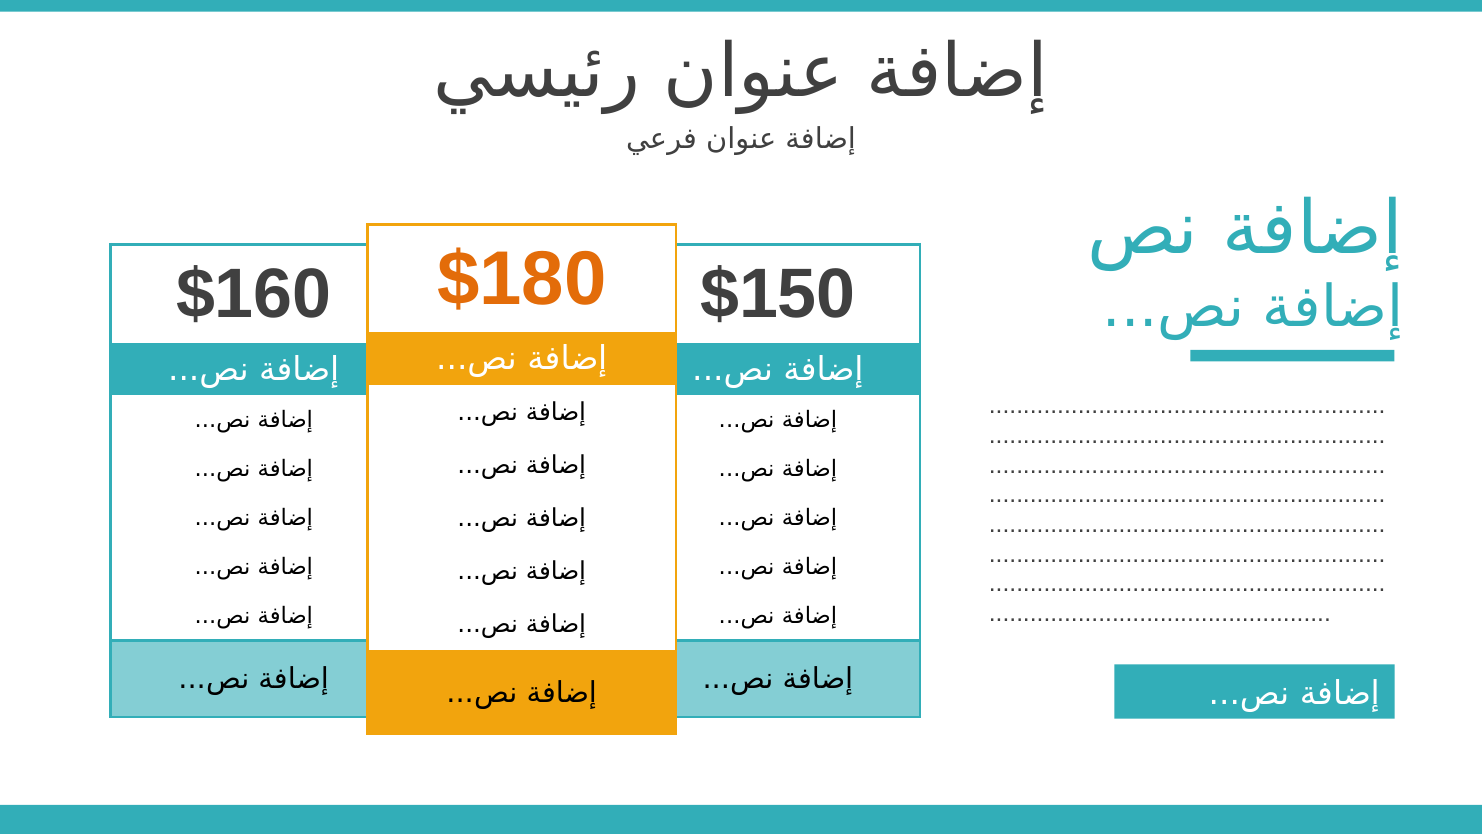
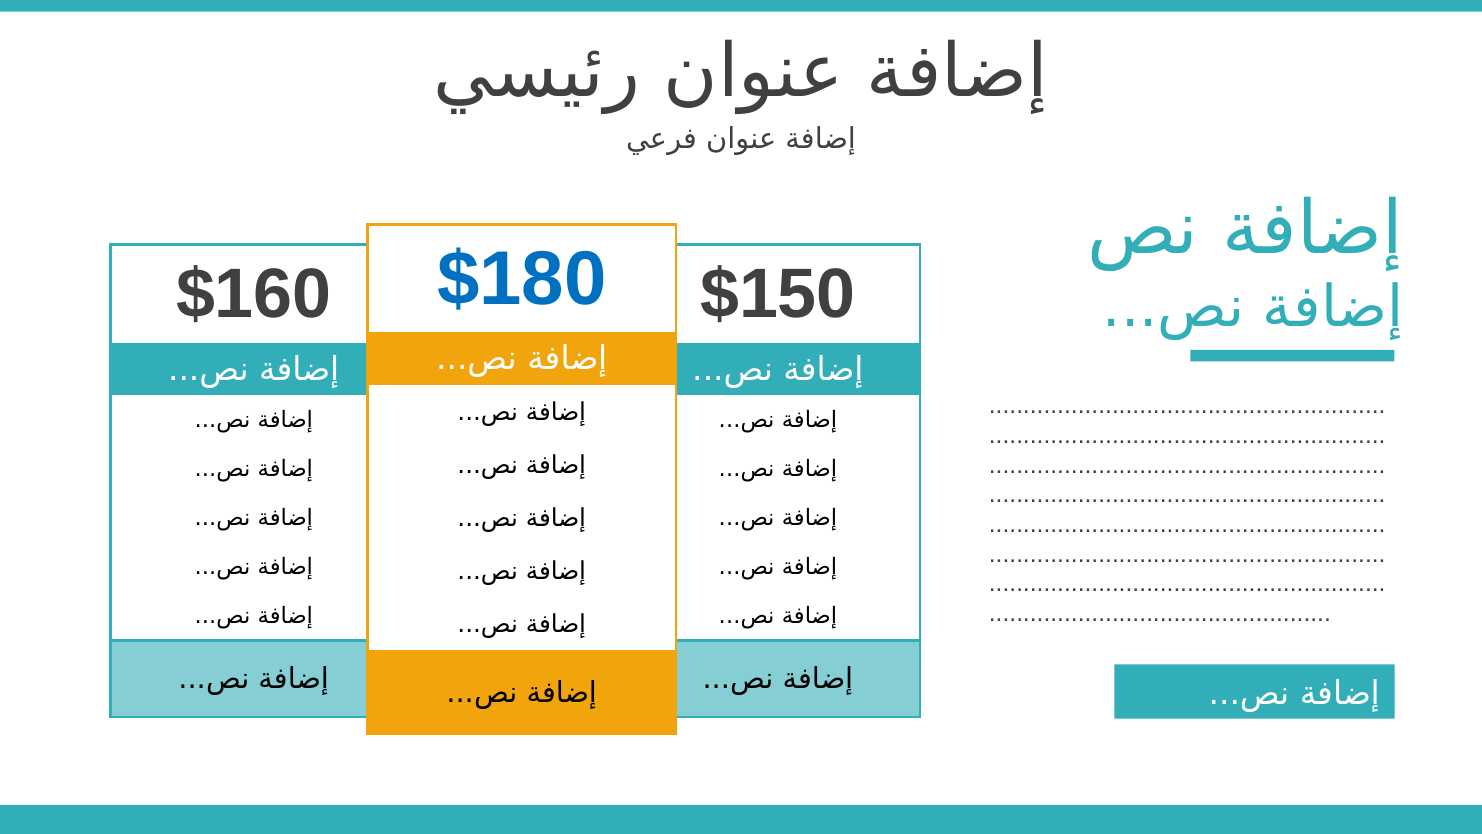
$180 colour: orange -> blue
